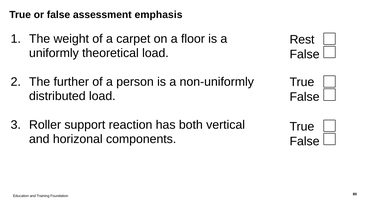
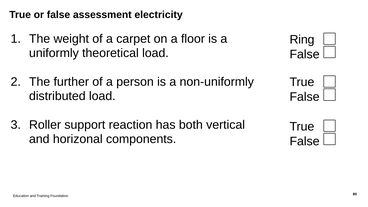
emphasis: emphasis -> electricity
Rest: Rest -> Ring
